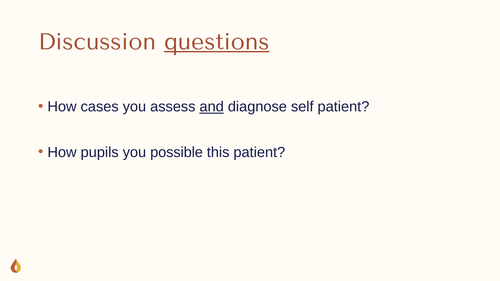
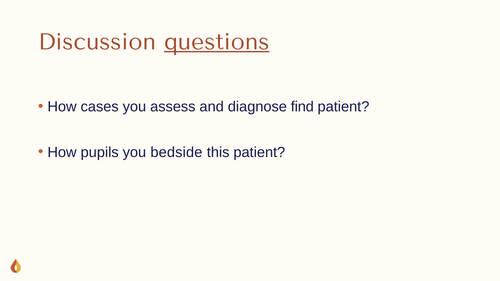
and underline: present -> none
self: self -> find
possible: possible -> bedside
